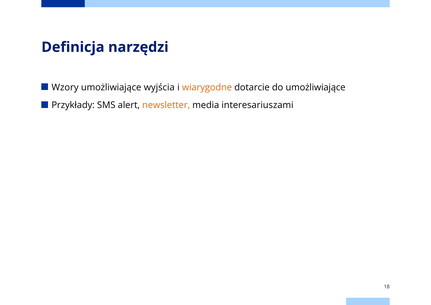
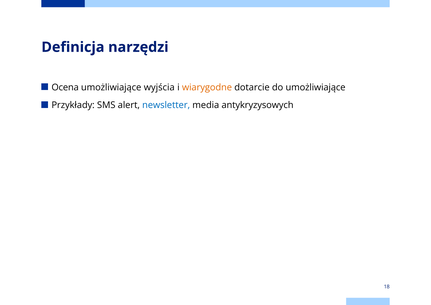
Wzory: Wzory -> Ocena
newsletter colour: orange -> blue
interesariuszami: interesariuszami -> antykryzysowych
